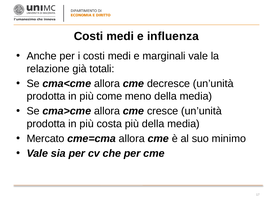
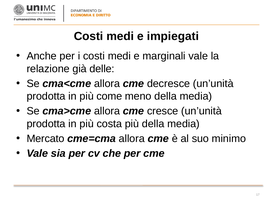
influenza: influenza -> impiegati
totali: totali -> delle
